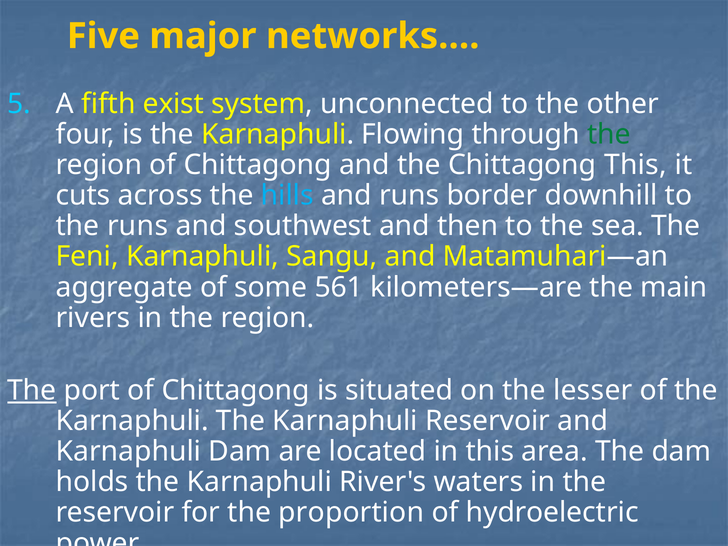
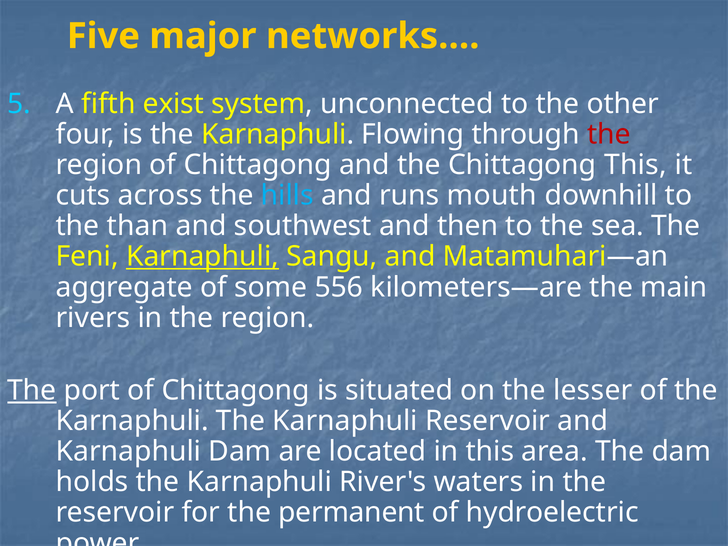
the at (609, 134) colour: green -> red
border: border -> mouth
the runs: runs -> than
Karnaphuli at (202, 257) underline: none -> present
561: 561 -> 556
proportion: proportion -> permanent
